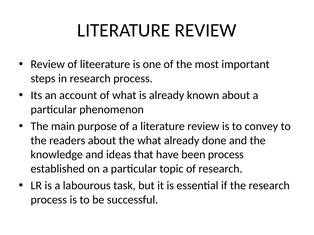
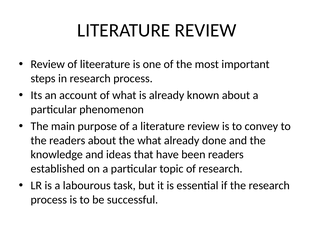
been process: process -> readers
